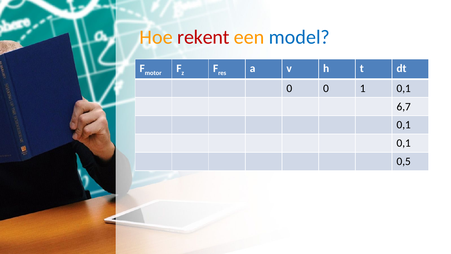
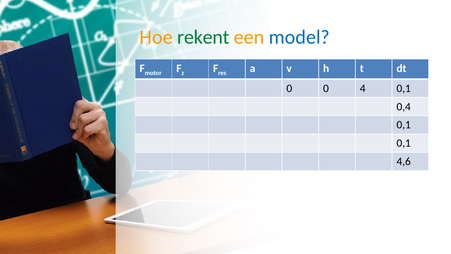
rekent colour: red -> green
1: 1 -> 4
6,7: 6,7 -> 0,4
0,5: 0,5 -> 4,6
